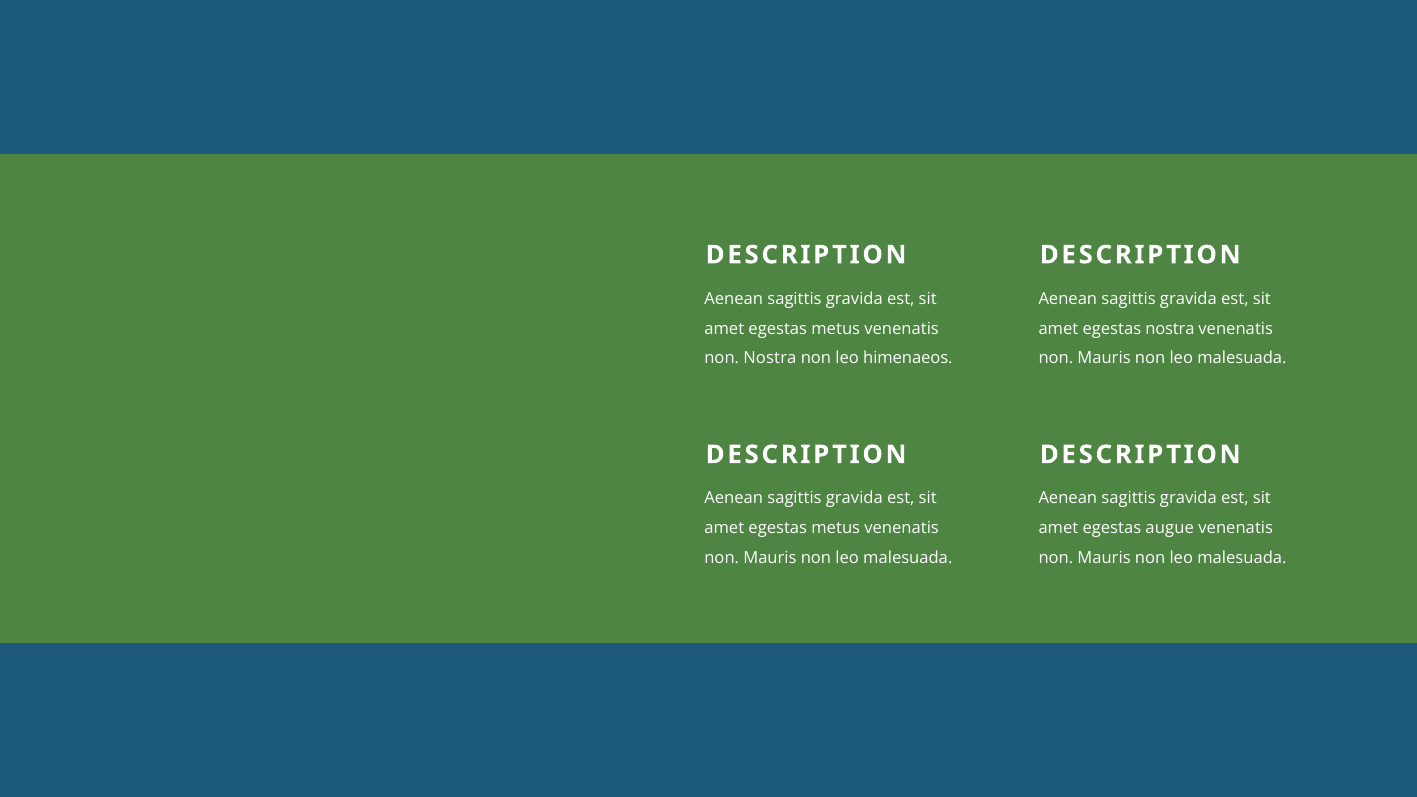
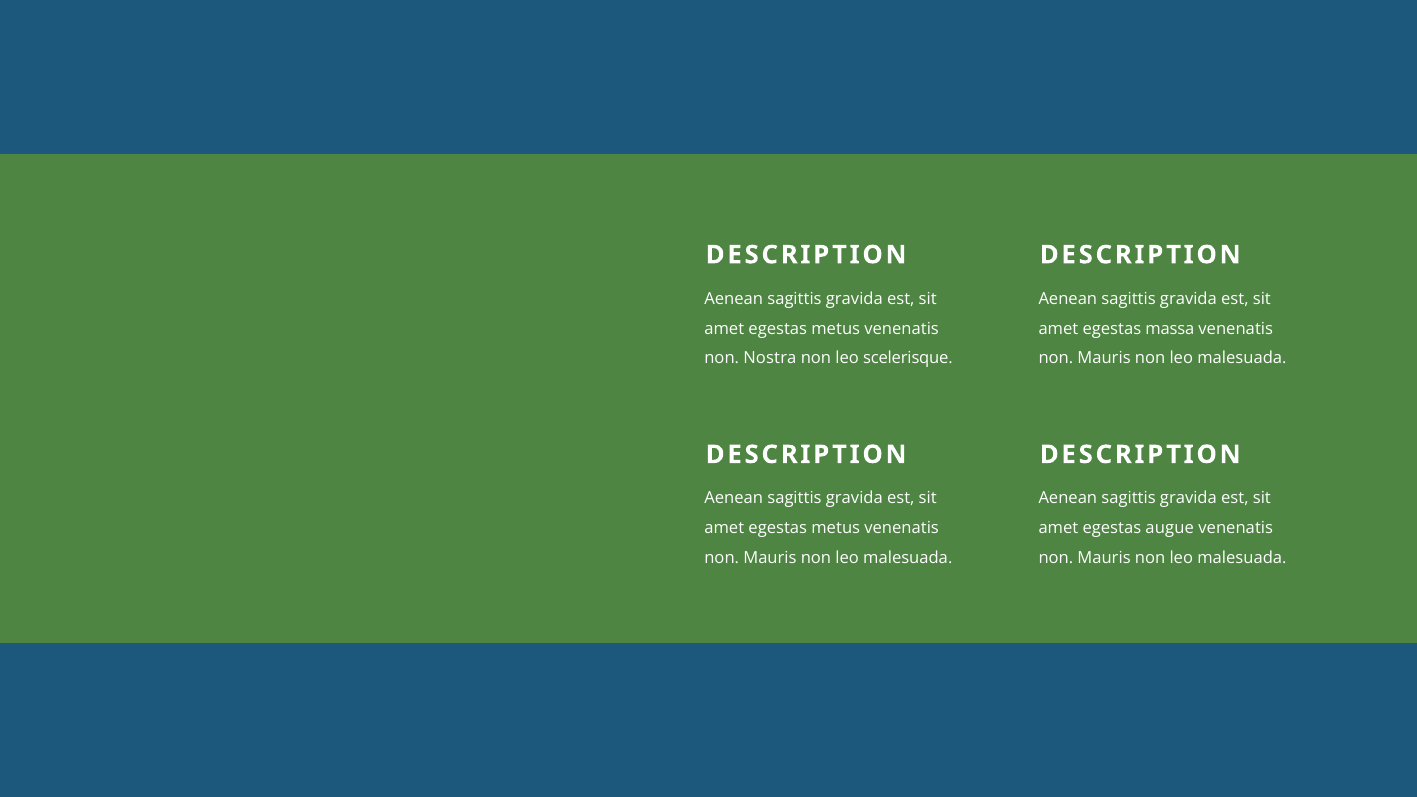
egestas nostra: nostra -> massa
himenaeos: himenaeos -> scelerisque
